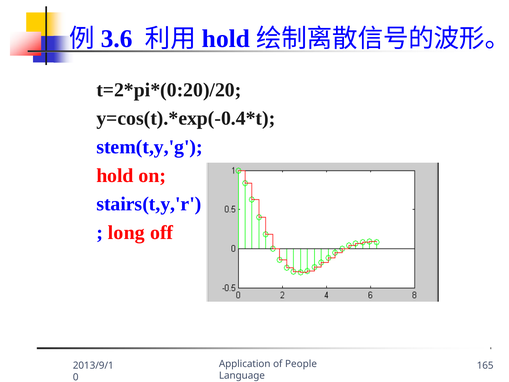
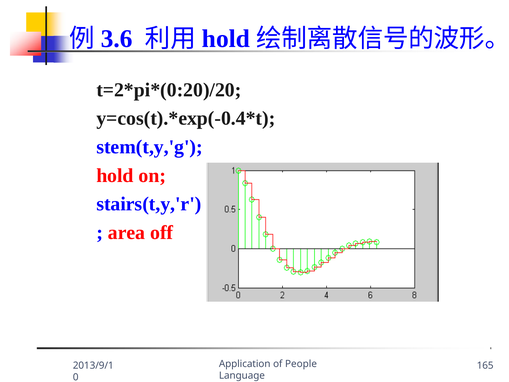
long: long -> area
